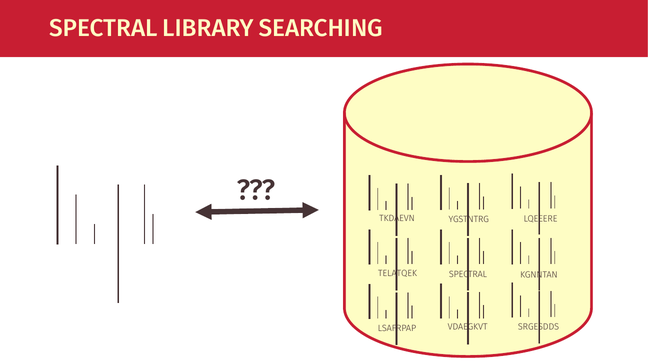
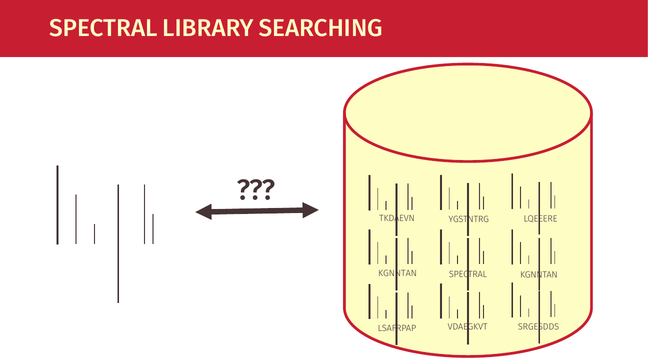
TELATQEK at (398, 274): TELATQEK -> KGNNTAN
